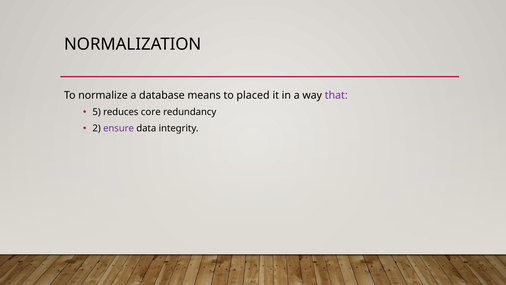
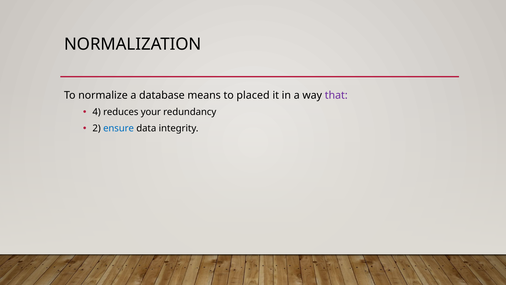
5: 5 -> 4
core: core -> your
ensure colour: purple -> blue
